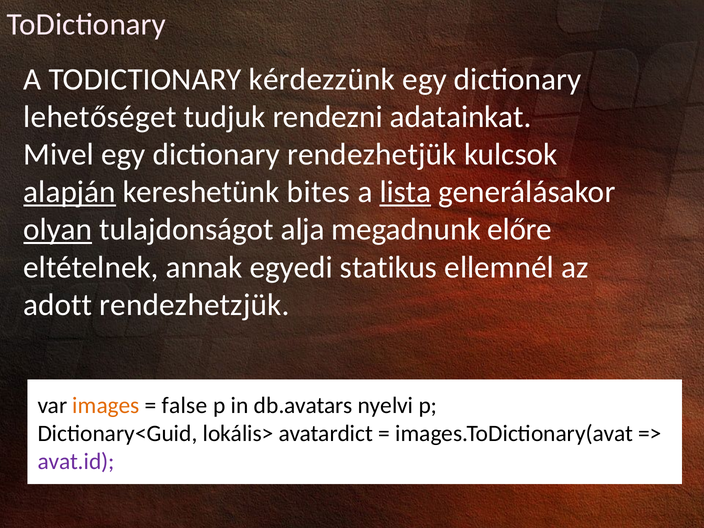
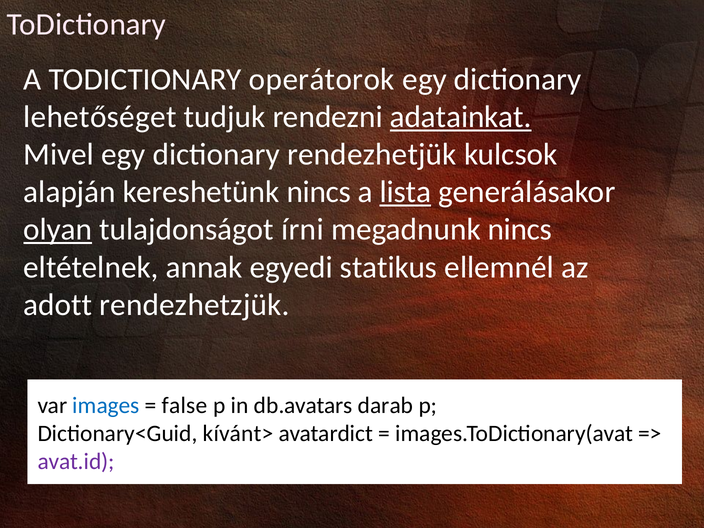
kérdezzünk: kérdezzünk -> operátorok
adatainkat underline: none -> present
alapján underline: present -> none
kereshetünk bites: bites -> nincs
alja: alja -> írni
megadnunk előre: előre -> nincs
images colour: orange -> blue
nyelvi: nyelvi -> darab
lokális>: lokális> -> kívánt>
